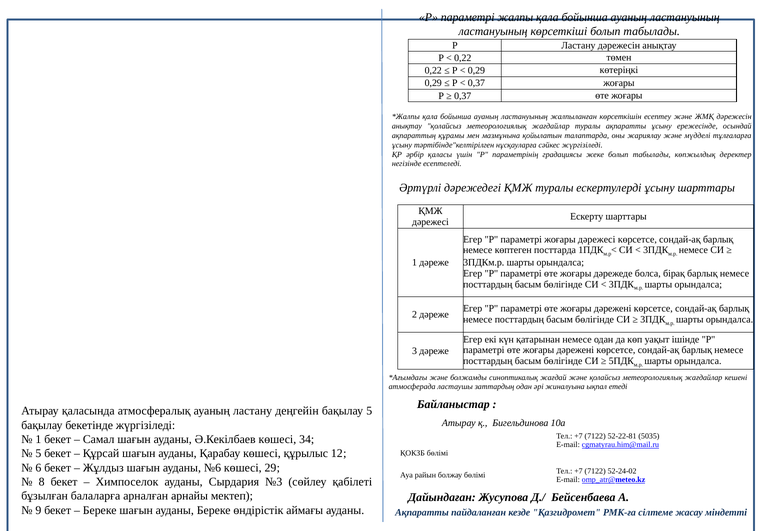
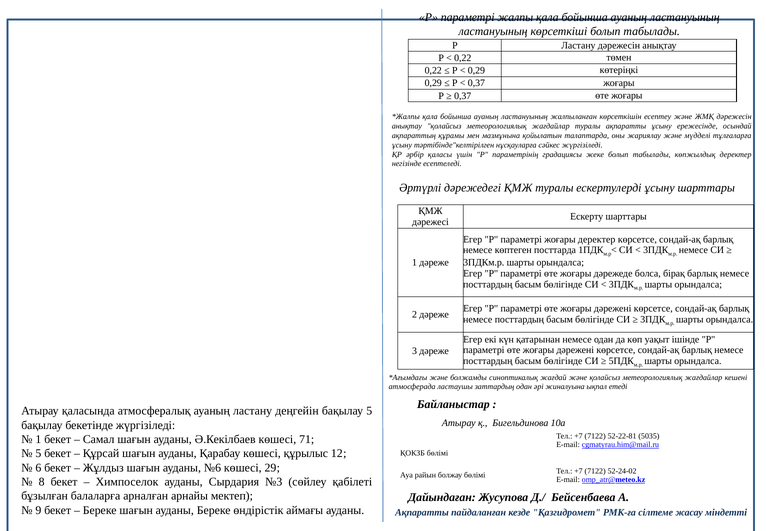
жоғары дәрежесі: дәрежесі -> деректер
34: 34 -> 71
